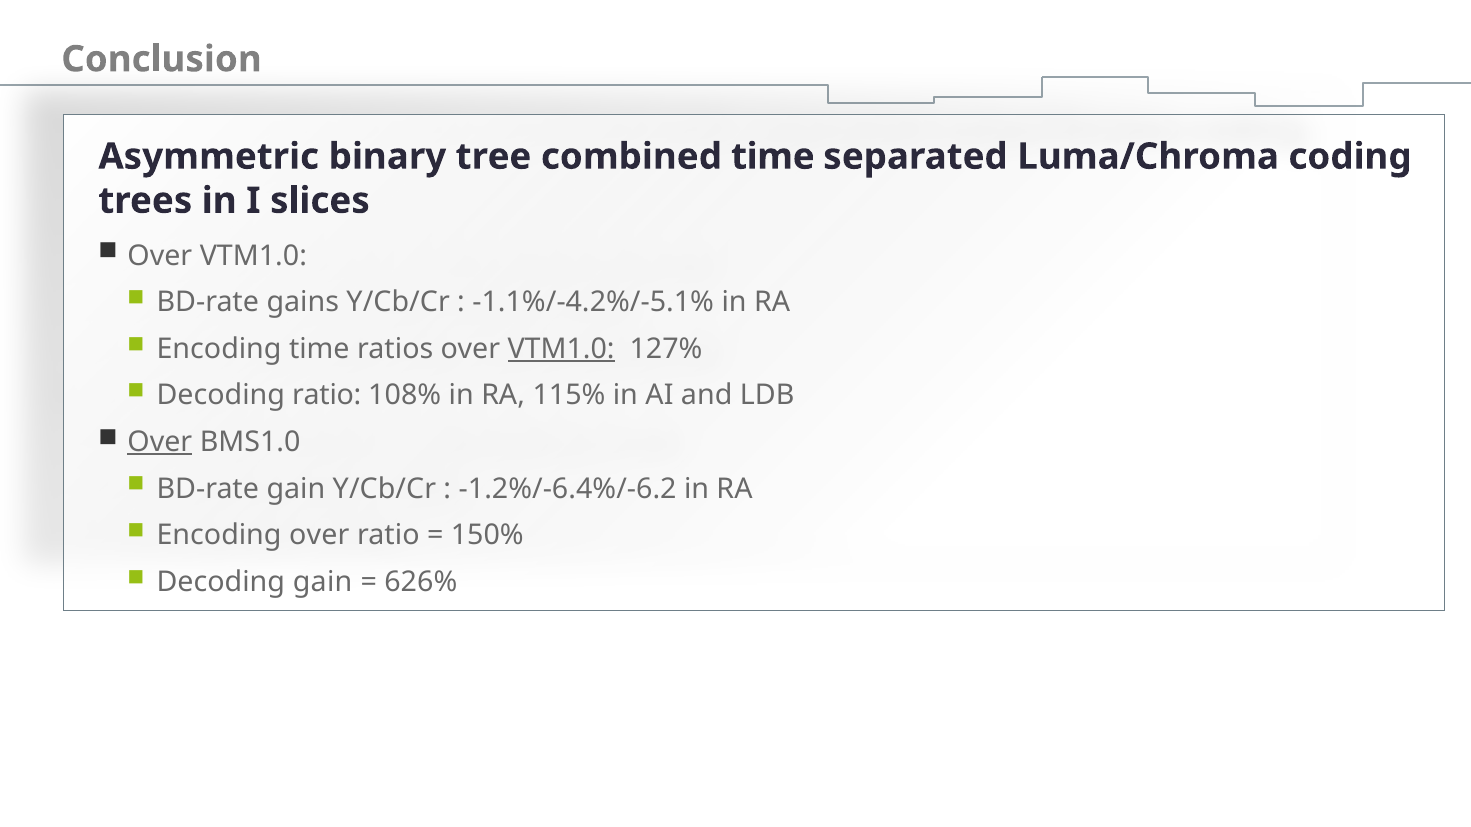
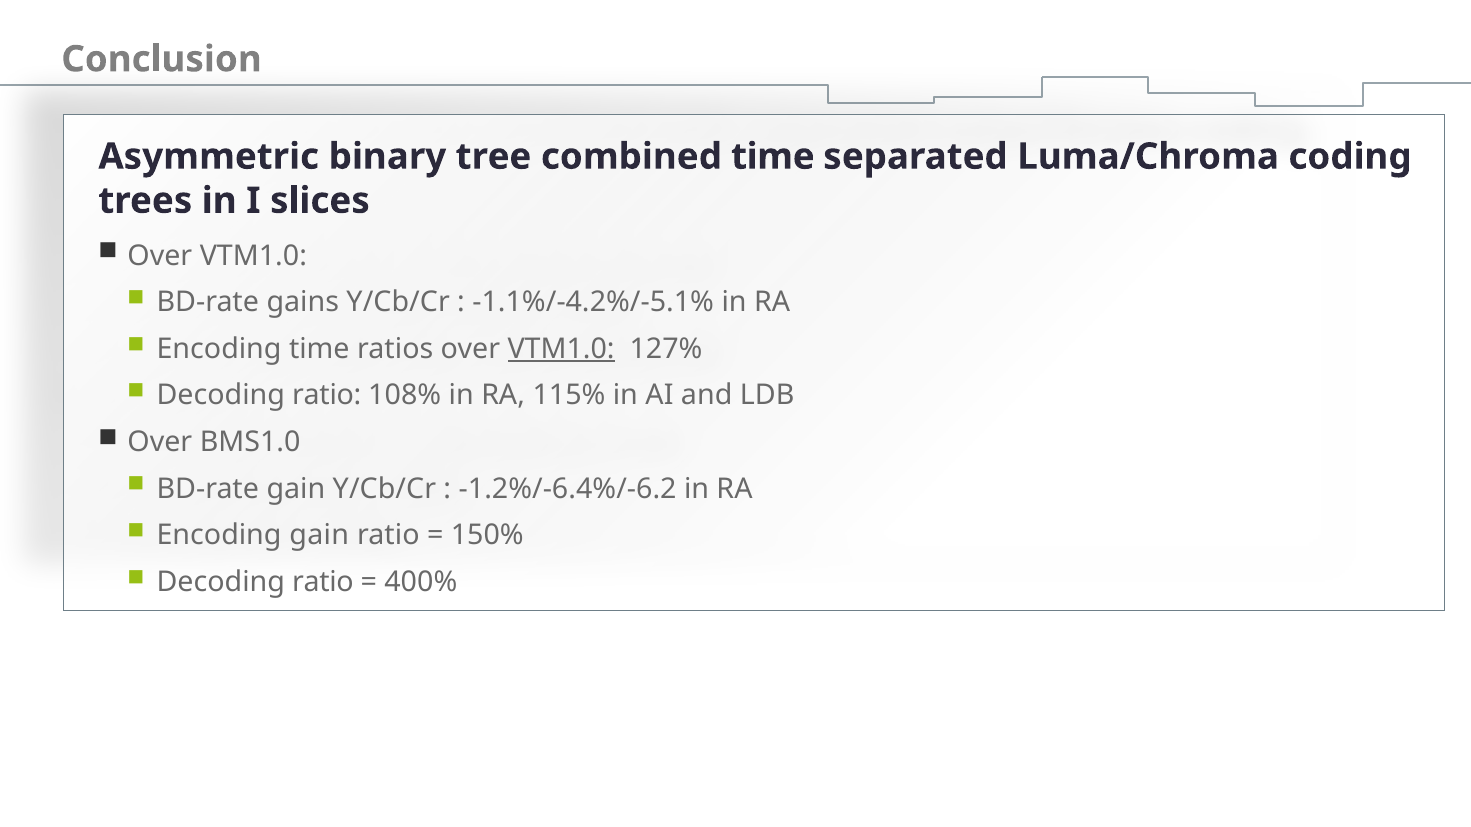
Over at (160, 442) underline: present -> none
Encoding over: over -> gain
gain at (323, 582): gain -> ratio
626%: 626% -> 400%
